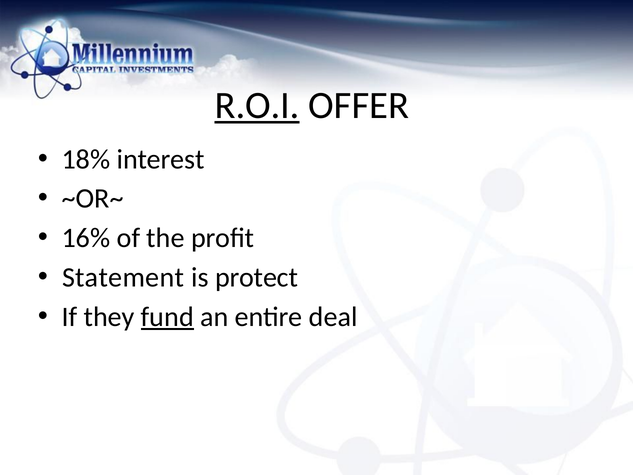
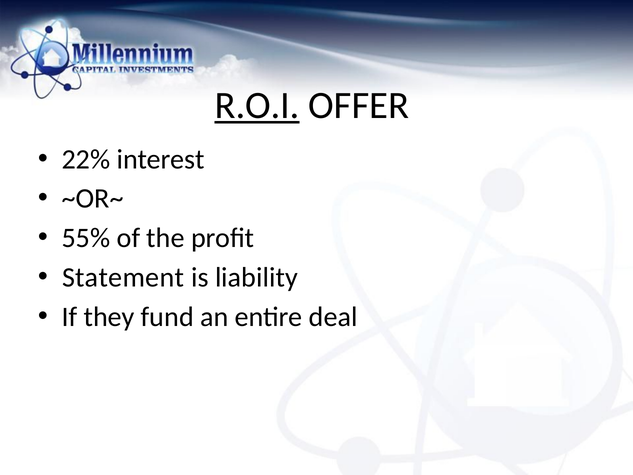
18%: 18% -> 22%
16%: 16% -> 55%
protect: protect -> liability
fund underline: present -> none
